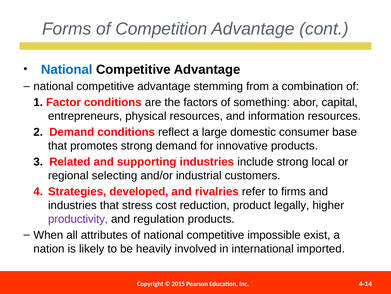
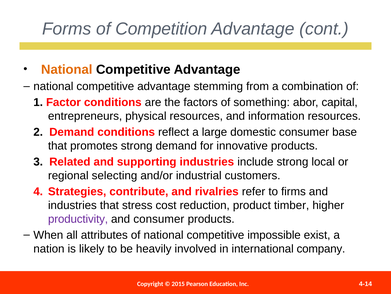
National at (67, 69) colour: blue -> orange
developed: developed -> contribute
legally: legally -> timber
and regulation: regulation -> consumer
imported: imported -> company
